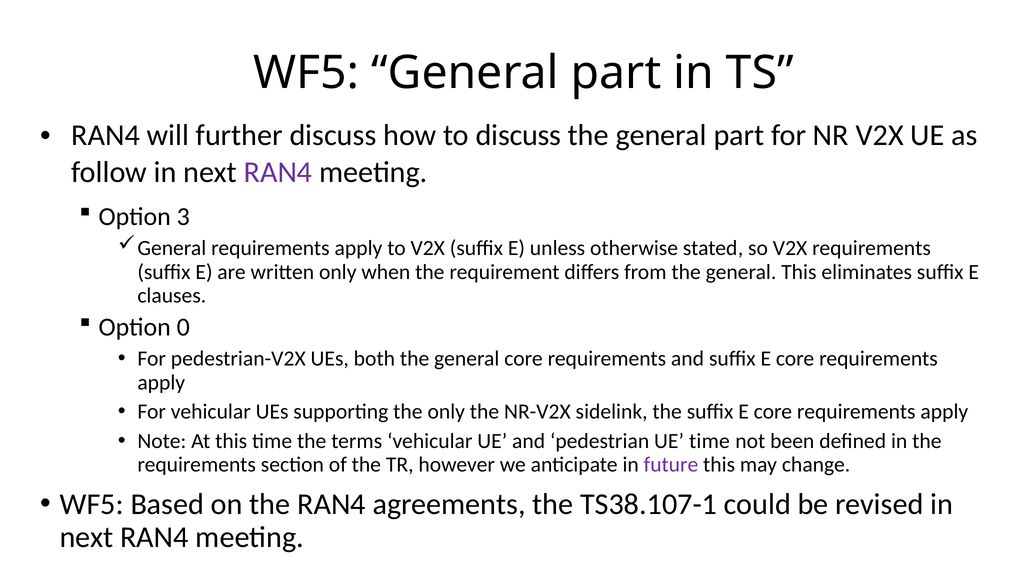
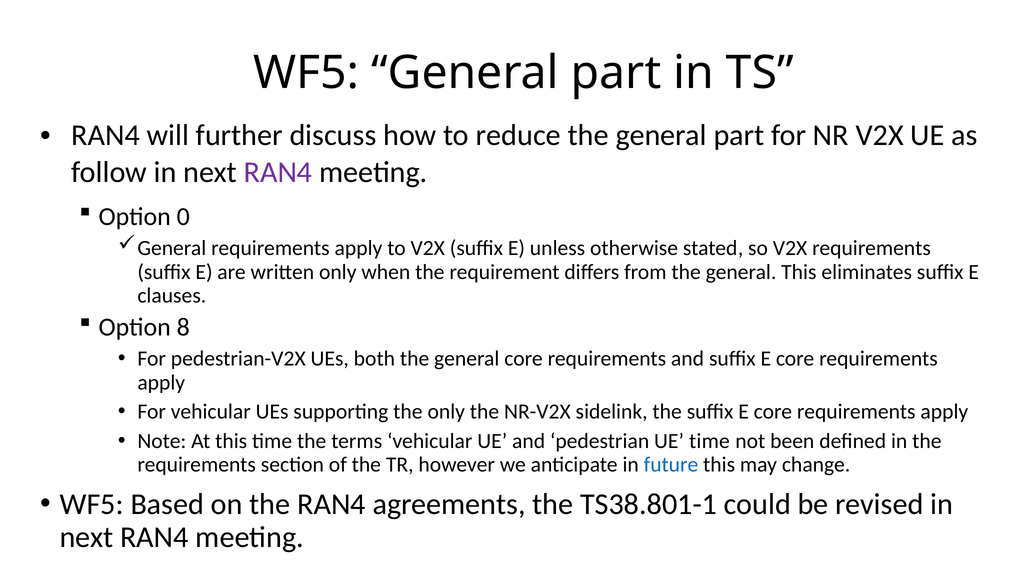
to discuss: discuss -> reduce
3: 3 -> 0
0: 0 -> 8
future colour: purple -> blue
TS38.107-1: TS38.107-1 -> TS38.801-1
